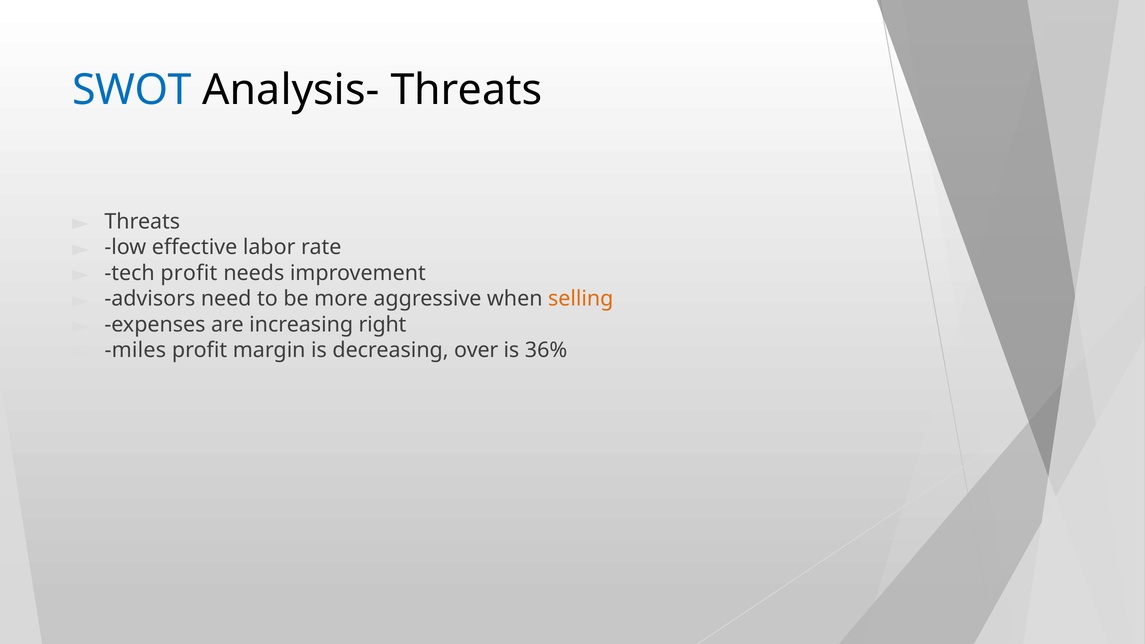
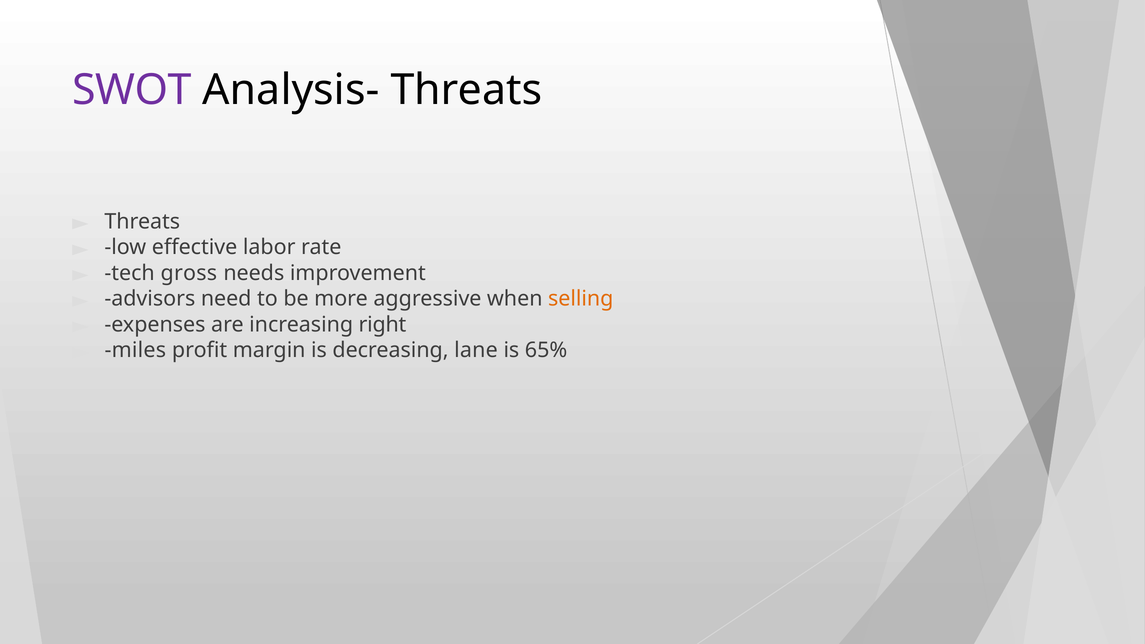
SWOT colour: blue -> purple
tech profit: profit -> gross
over: over -> lane
36%: 36% -> 65%
